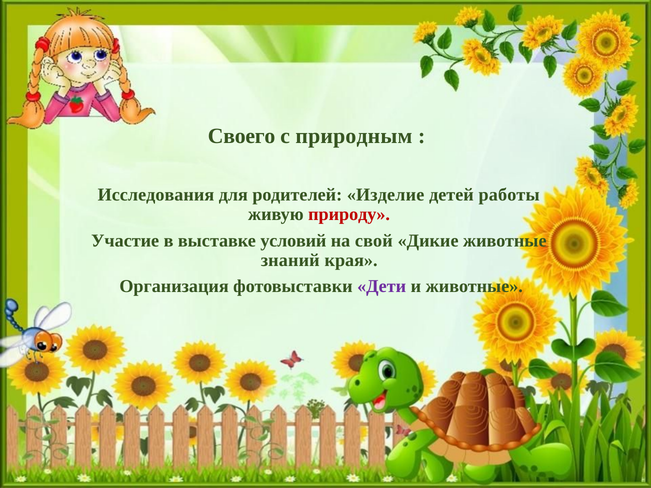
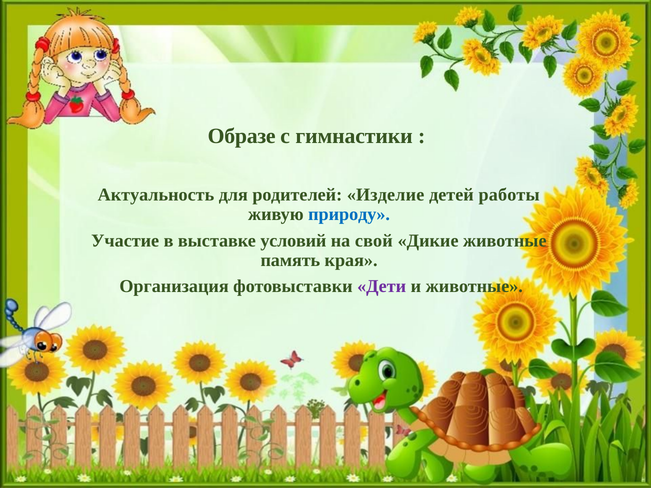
Своего: Своего -> Образе
природным: природным -> гимнастики
Исследования: Исследования -> Актуальность
природу colour: red -> blue
знаний: знаний -> память
